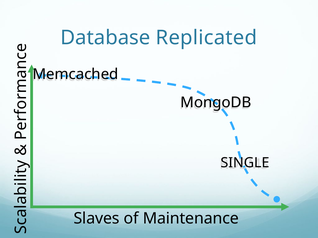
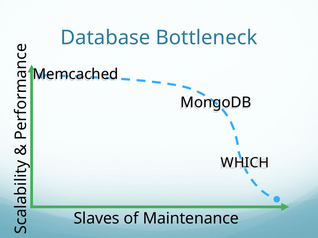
Replicated: Replicated -> Bottleneck
SINGLE: SINGLE -> WHICH
